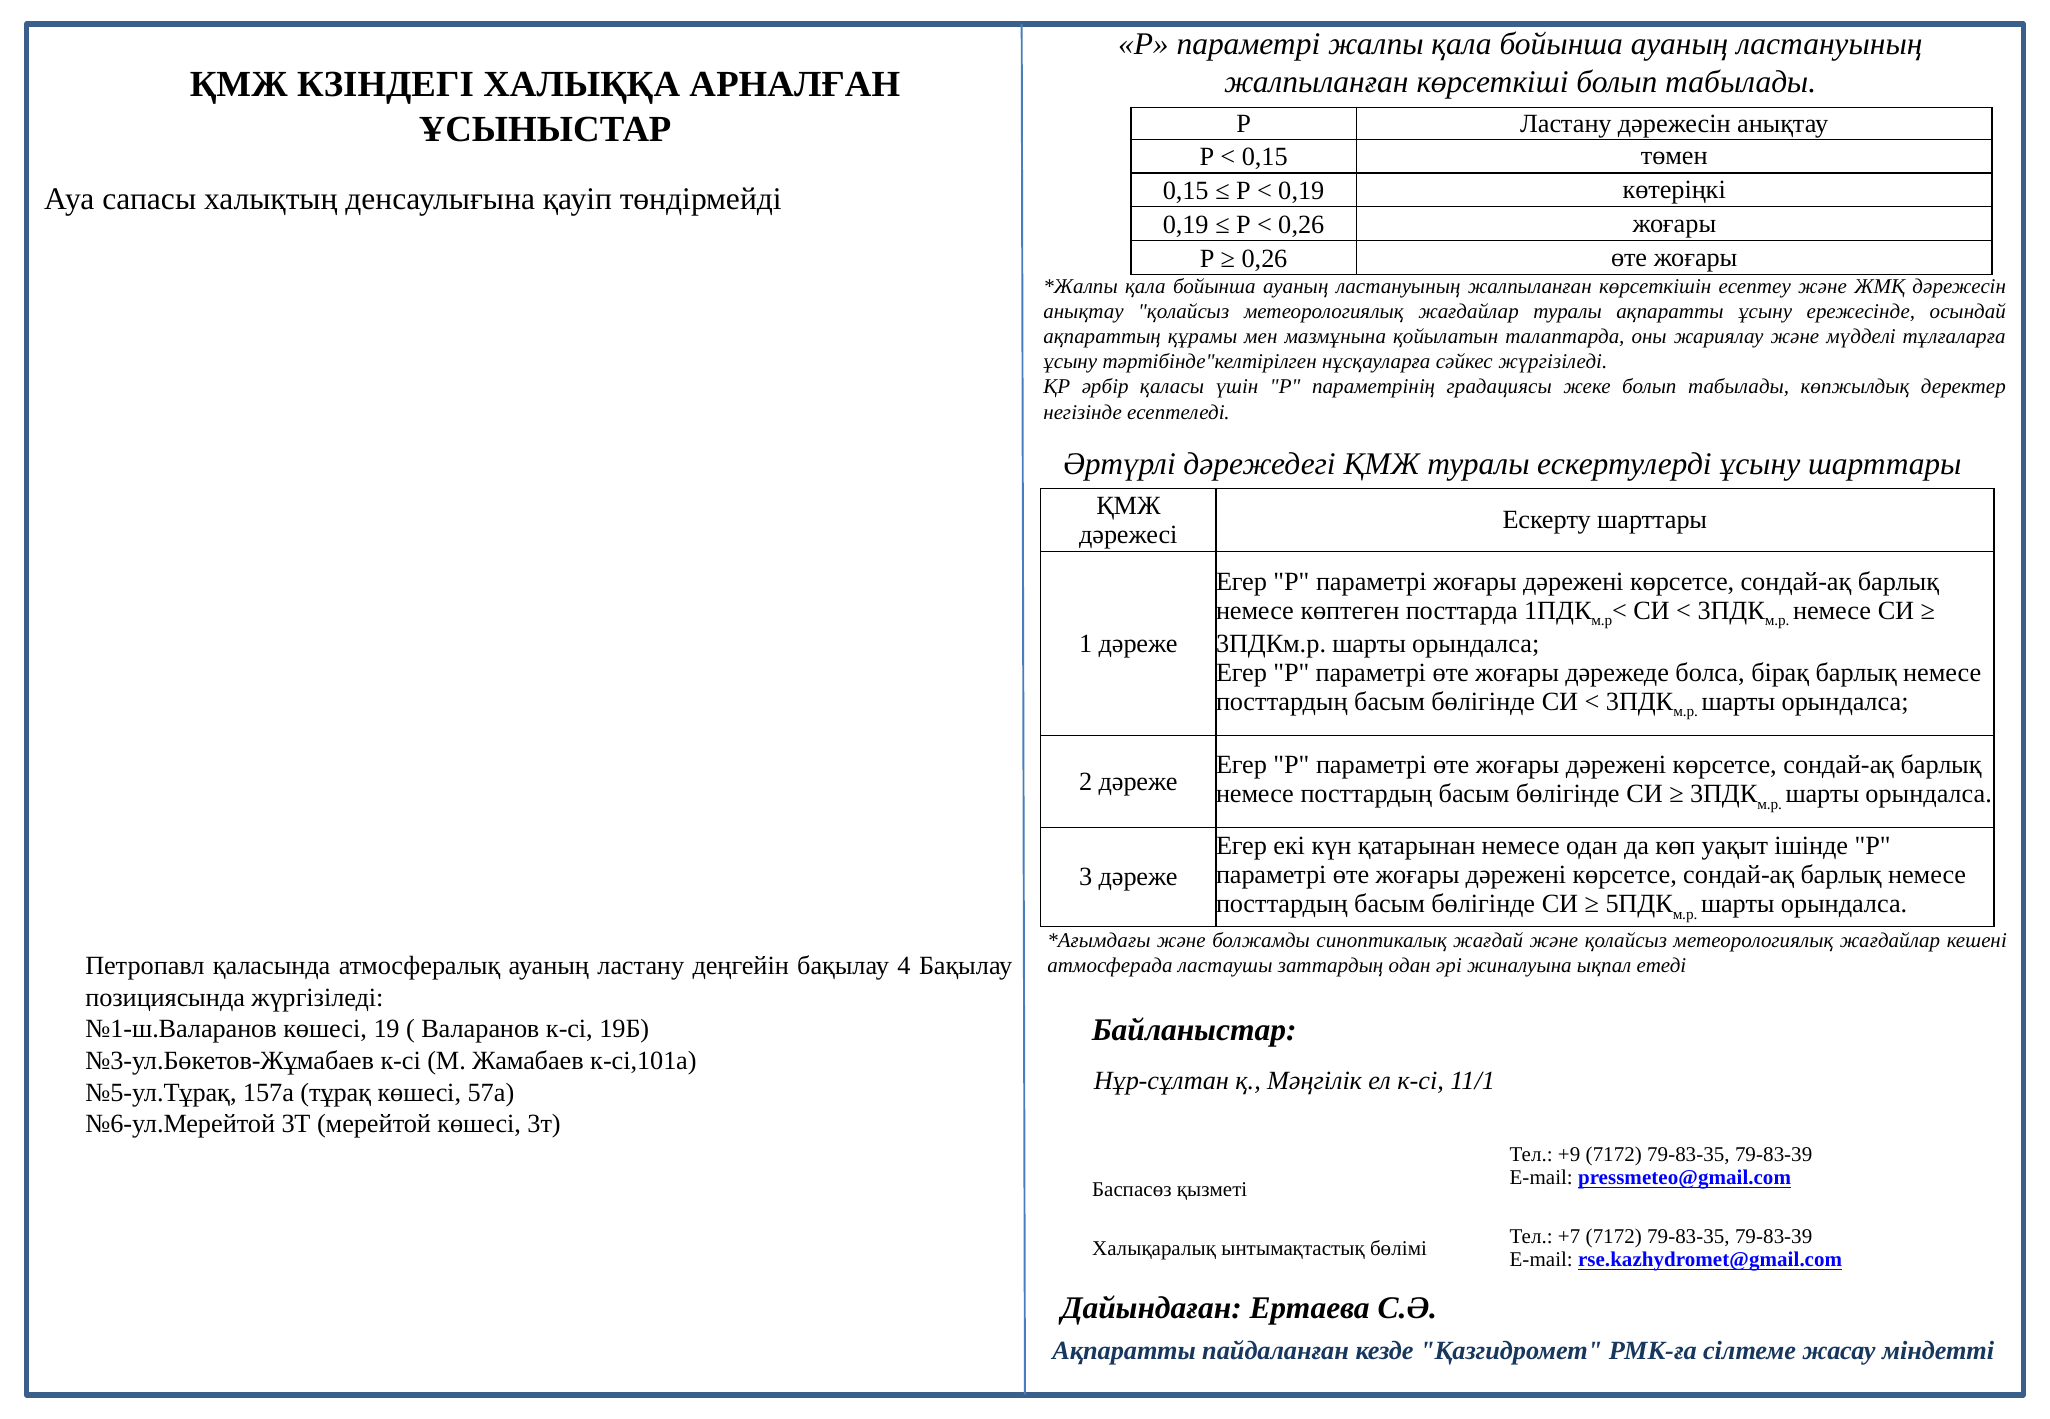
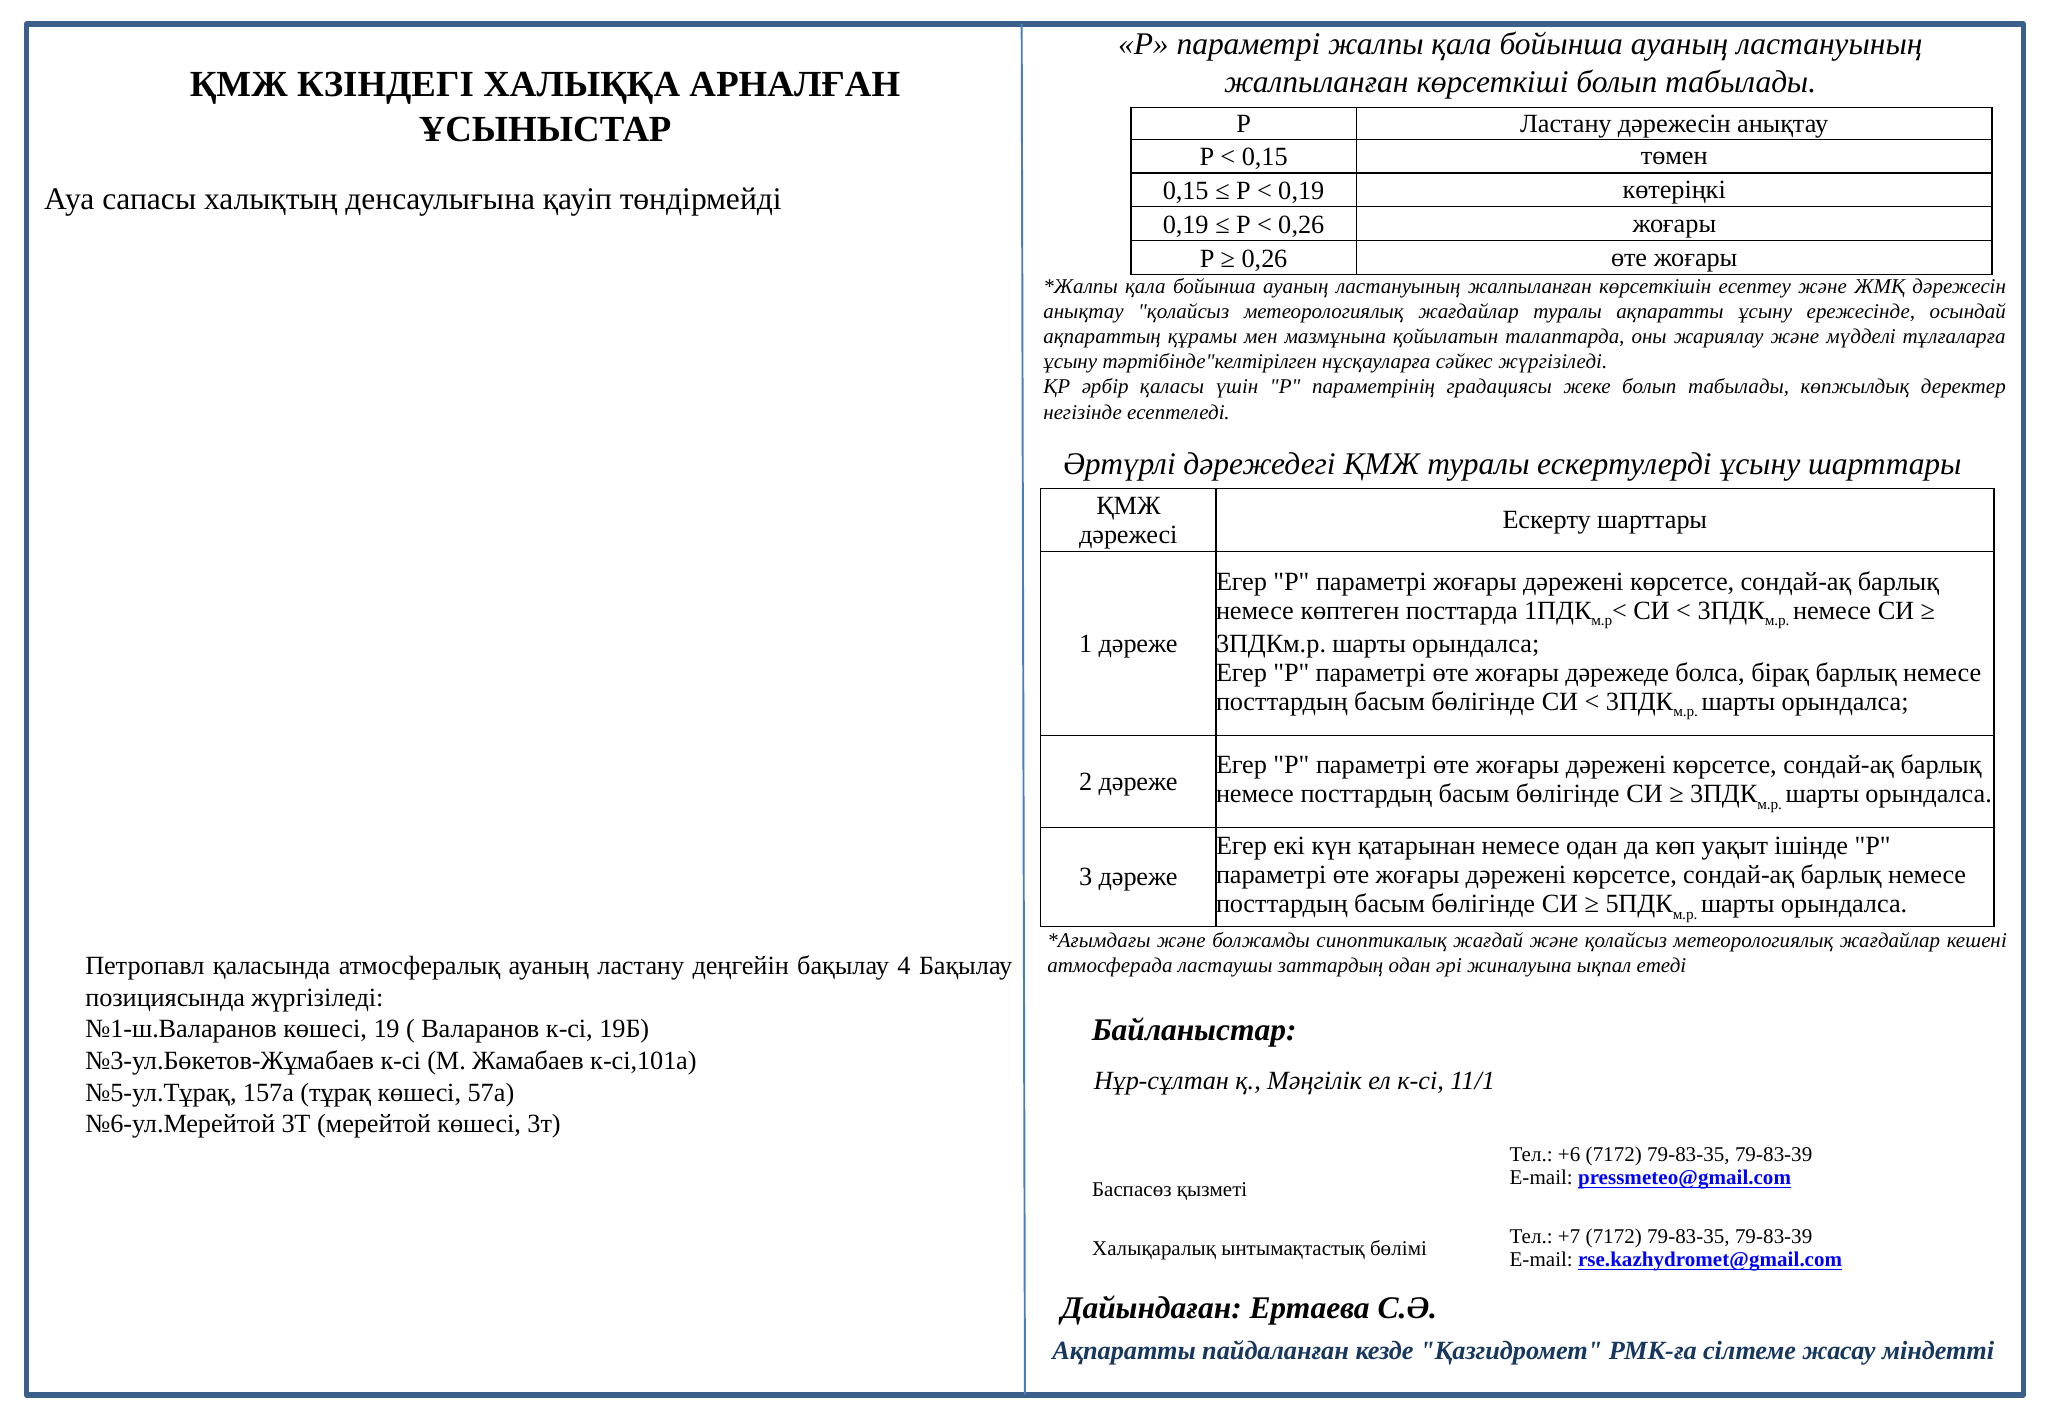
+9: +9 -> +6
